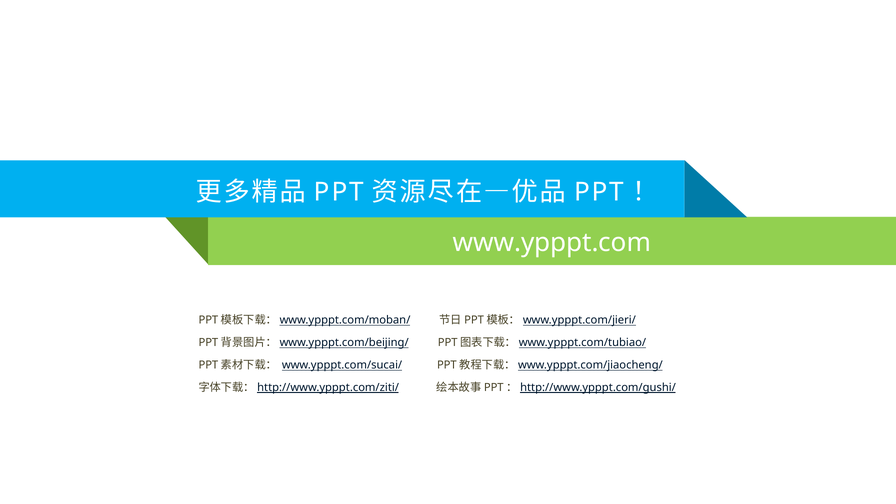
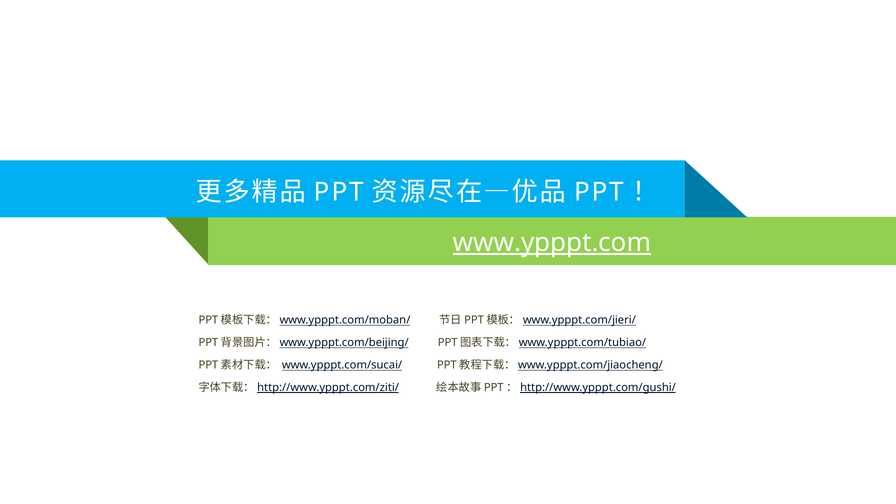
www.ypppt.com underline: none -> present
